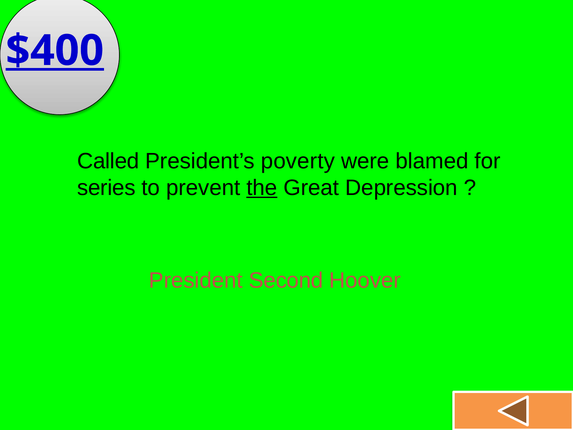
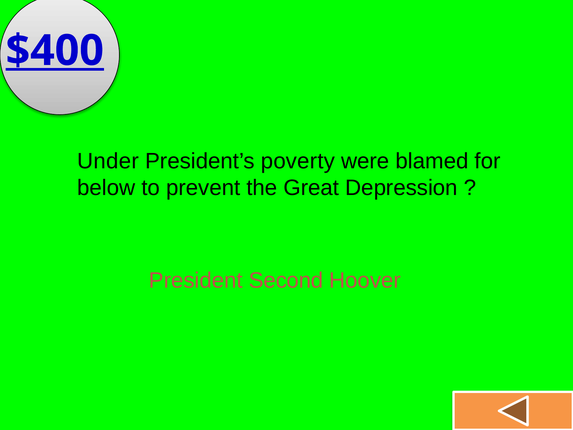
Called: Called -> Under
series: series -> below
the underline: present -> none
